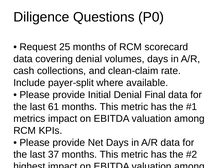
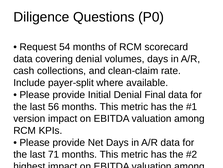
25: 25 -> 54
61: 61 -> 56
metrics: metrics -> version
37: 37 -> 71
